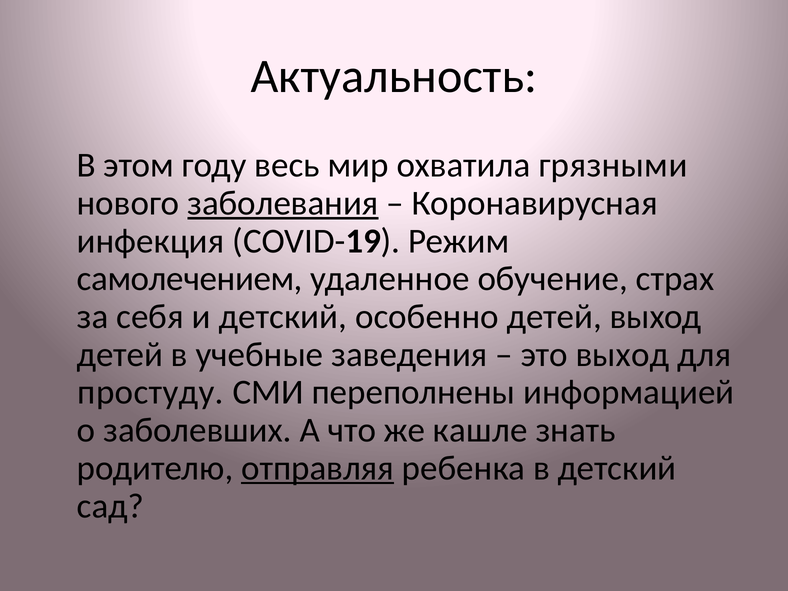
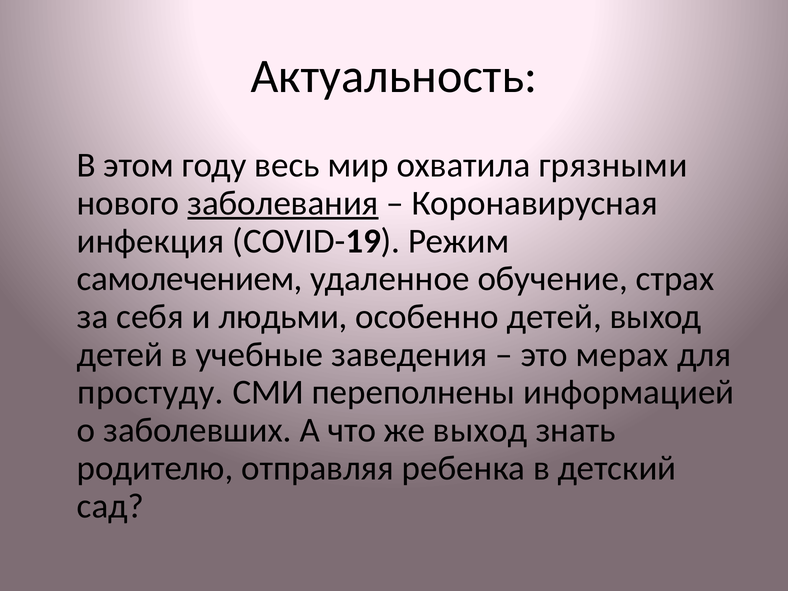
и детский: детский -> людьми
это выход: выход -> мерах
же кашле: кашле -> выход
отправляя underline: present -> none
